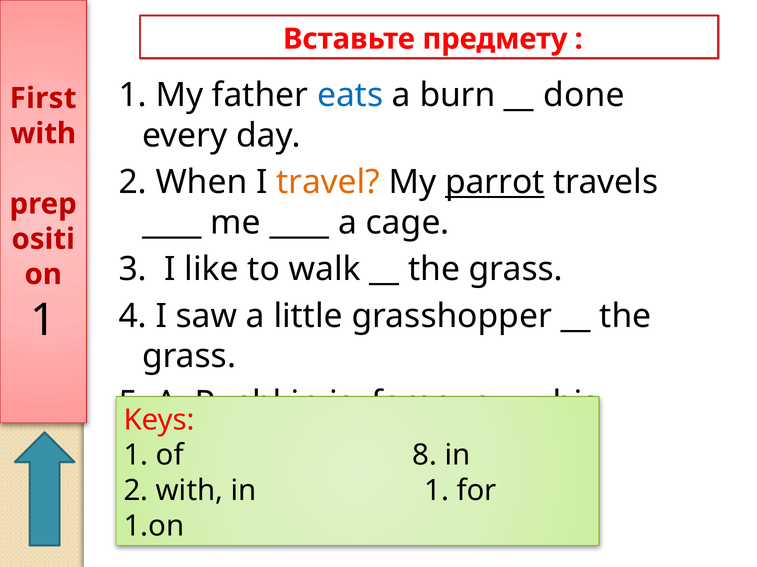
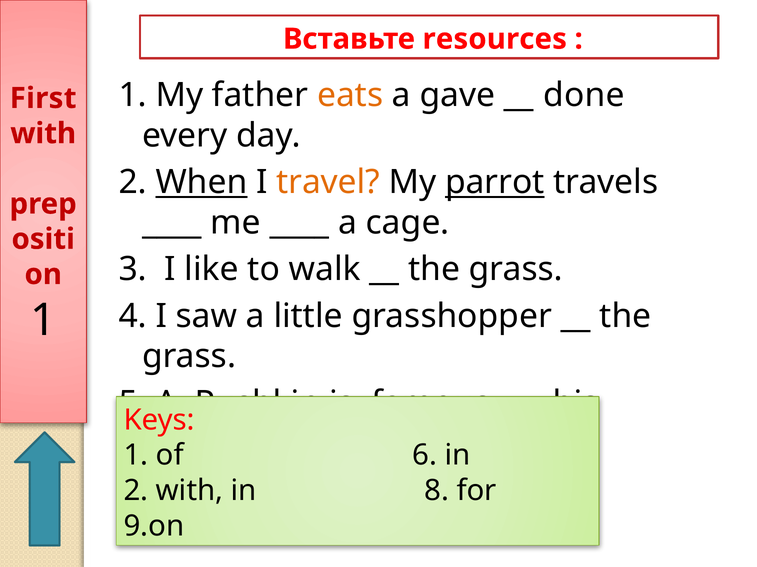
предмету: предмету -> resources
eats colour: blue -> orange
burn: burn -> gave
When underline: none -> present
8: 8 -> 6
in 1: 1 -> 8
1.on: 1.on -> 9.on
